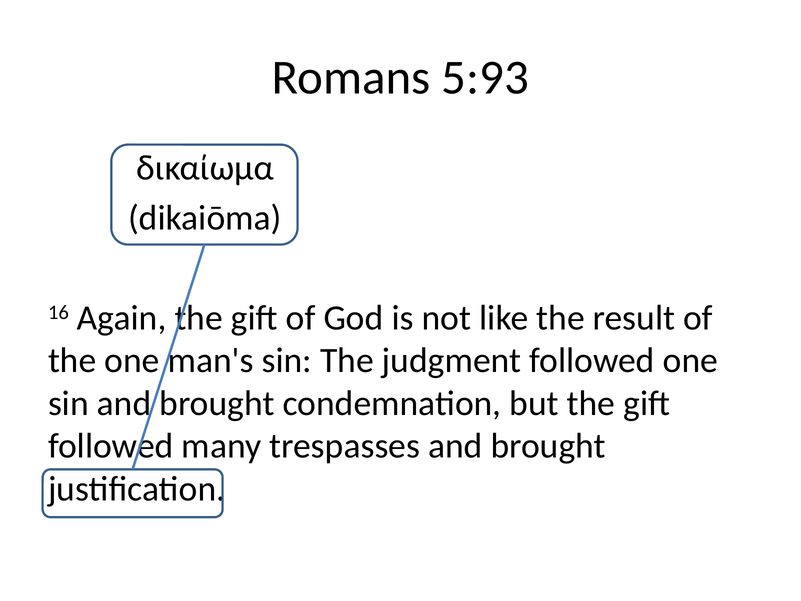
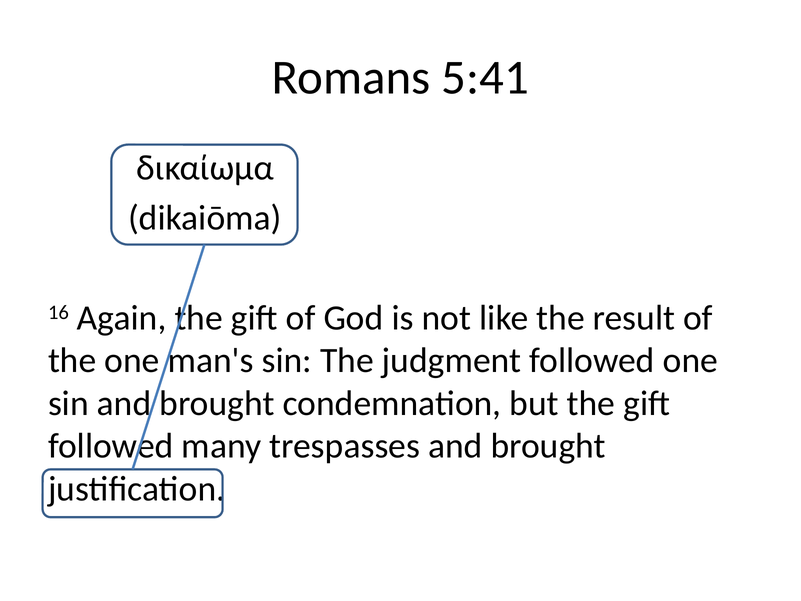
5:93: 5:93 -> 5:41
